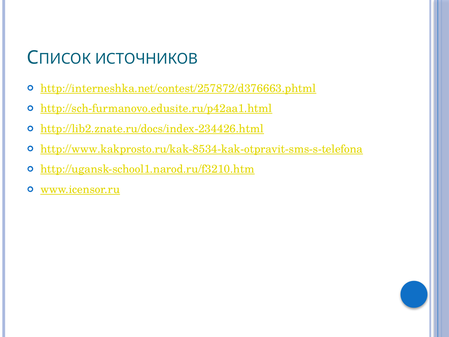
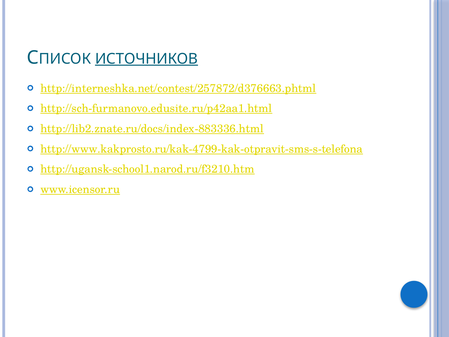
ИСТОЧНИКОВ underline: none -> present
http://lib2.znate.ru/docs/index-234426.html: http://lib2.znate.ru/docs/index-234426.html -> http://lib2.znate.ru/docs/index-883336.html
http://www.kakprosto.ru/kak-8534-kak-otpravit-sms-s-telefona: http://www.kakprosto.ru/kak-8534-kak-otpravit-sms-s-telefona -> http://www.kakprosto.ru/kak-4799-kak-otpravit-sms-s-telefona
